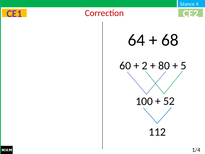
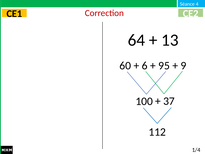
CE1 colour: purple -> black
68: 68 -> 13
2: 2 -> 6
80: 80 -> 95
5: 5 -> 9
52: 52 -> 37
